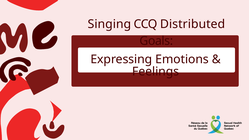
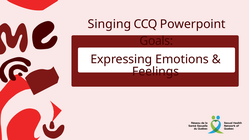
Distributed: Distributed -> Powerpoint
